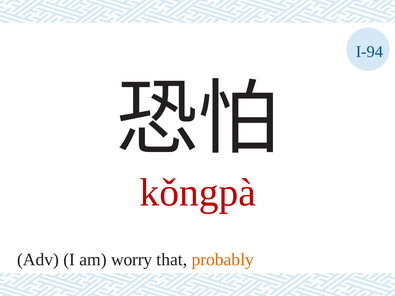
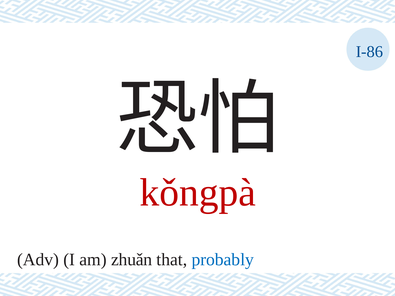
I-94: I-94 -> I-86
worry: worry -> zhuǎn
probably colour: orange -> blue
